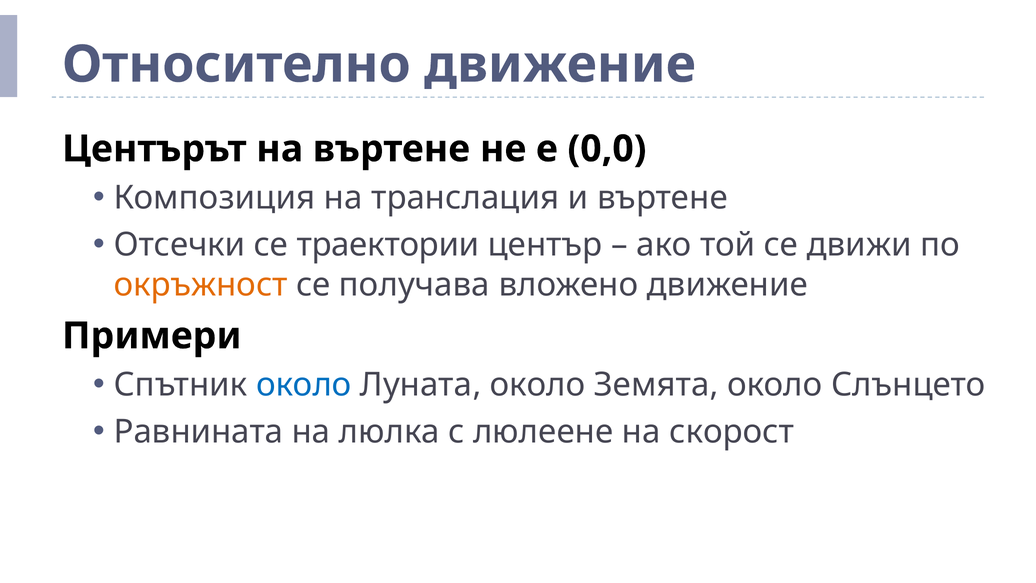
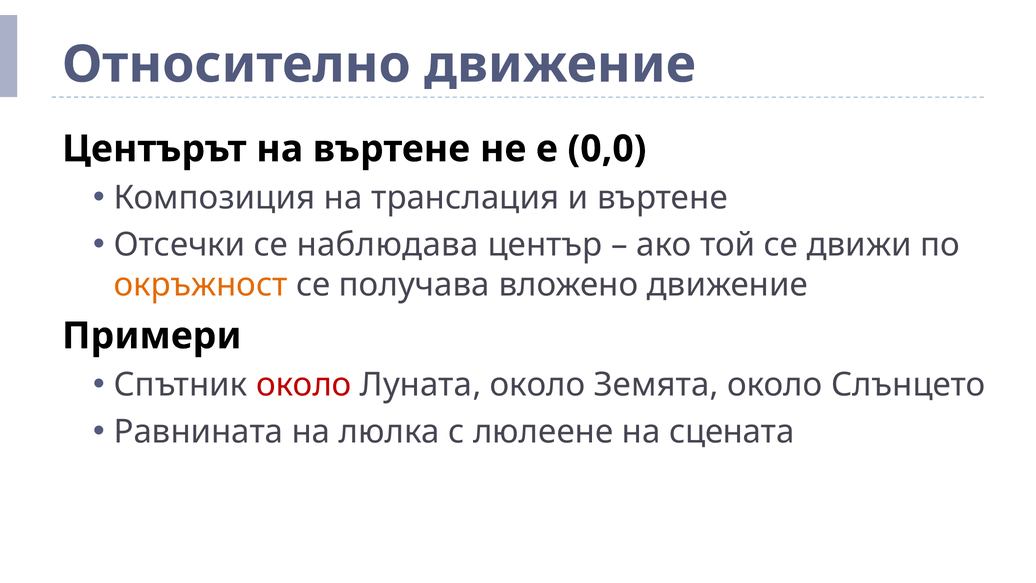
траектории: траектории -> наблюдава
около at (304, 385) colour: blue -> red
скорост: скорост -> сцената
